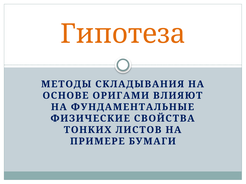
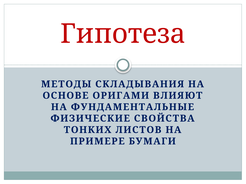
Гипотеза colour: orange -> red
